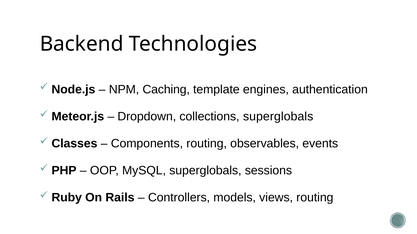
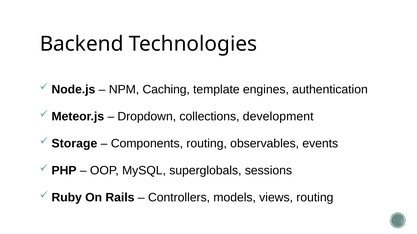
collections superglobals: superglobals -> development
Classes: Classes -> Storage
